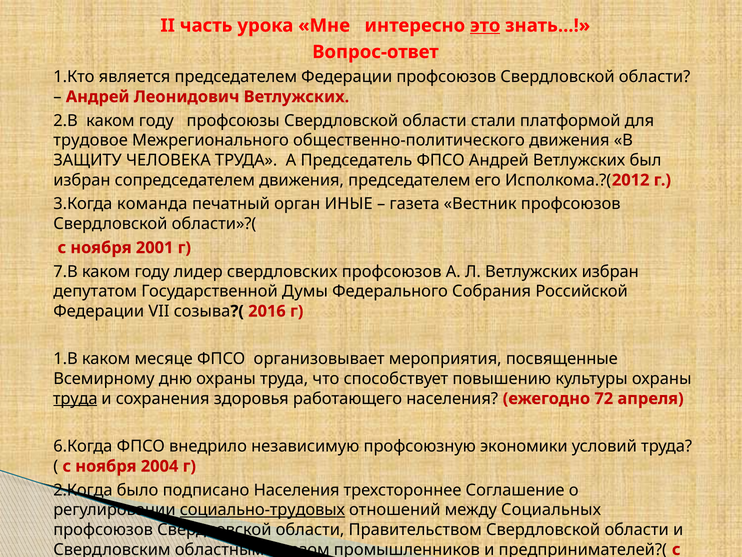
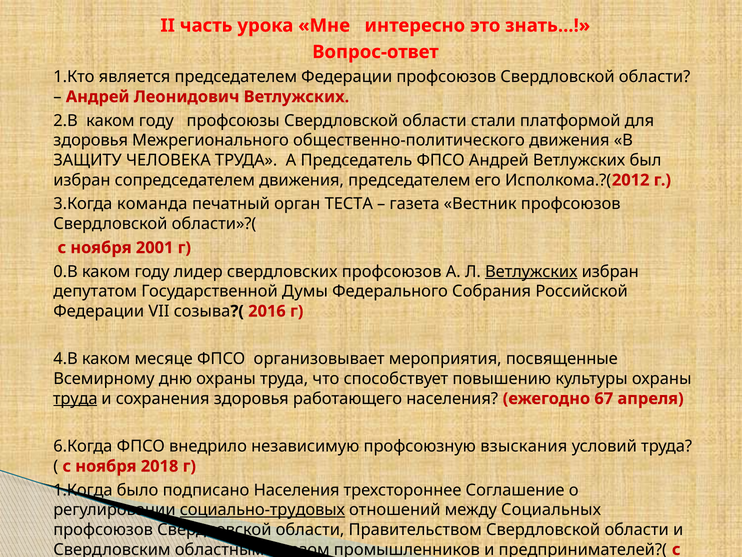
это underline: present -> none
трудовое at (91, 140): трудовое -> здоровья
ИНЫЕ: ИНЫЕ -> ТЕСТА
7.В: 7.В -> 0.В
Ветлужских at (531, 271) underline: none -> present
1.В: 1.В -> 4.В
72: 72 -> 67
экономики: экономики -> взыскания
2004: 2004 -> 2018
2.Когда: 2.Когда -> 1.Когда
